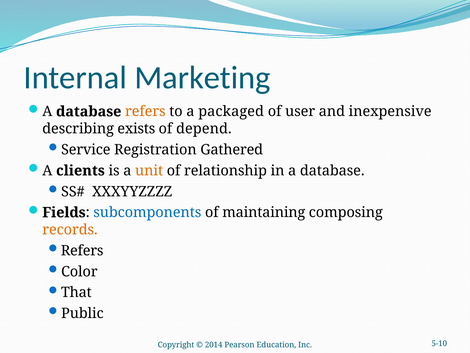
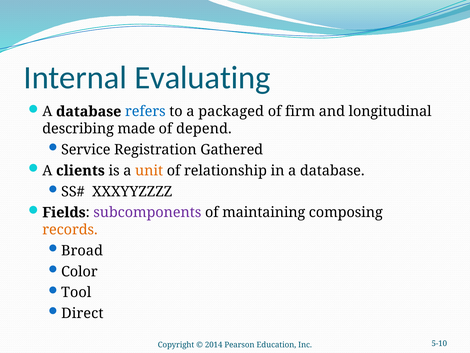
Marketing: Marketing -> Evaluating
refers at (145, 111) colour: orange -> blue
user: user -> firm
inexpensive: inexpensive -> longitudinal
exists: exists -> made
subcomponents colour: blue -> purple
Refers at (82, 250): Refers -> Broad
That: That -> Tool
Public: Public -> Direct
